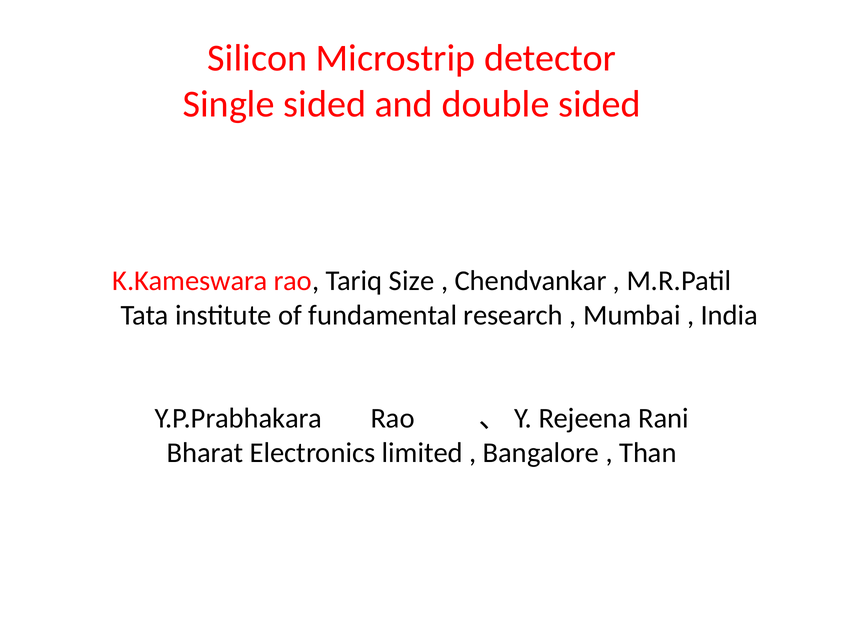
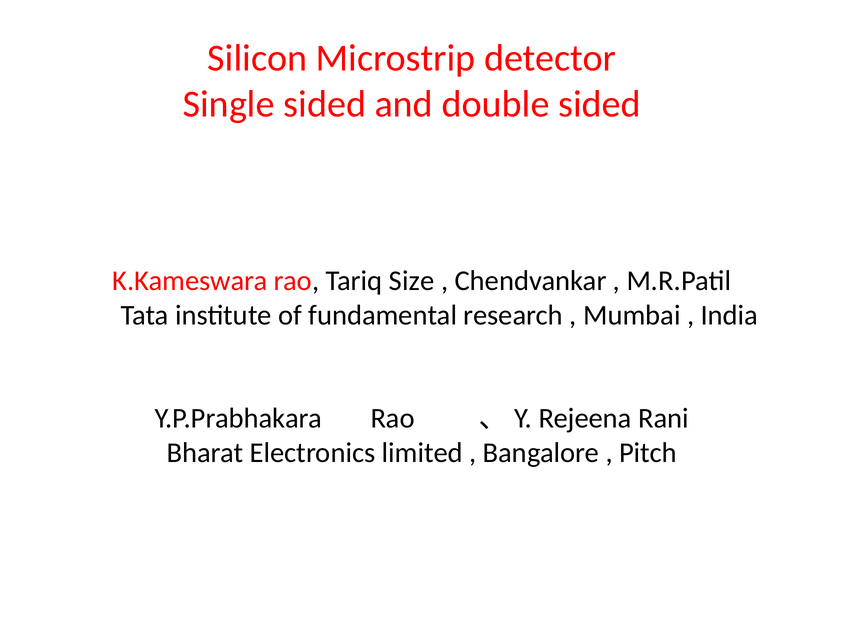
Than: Than -> Pitch
